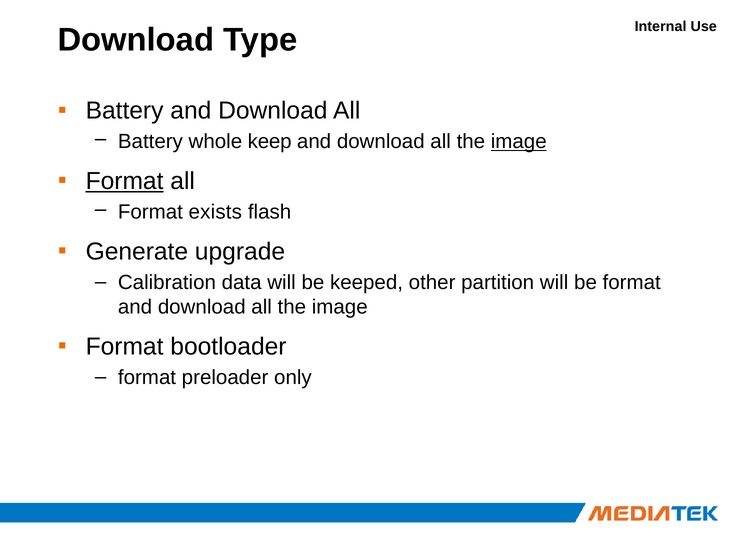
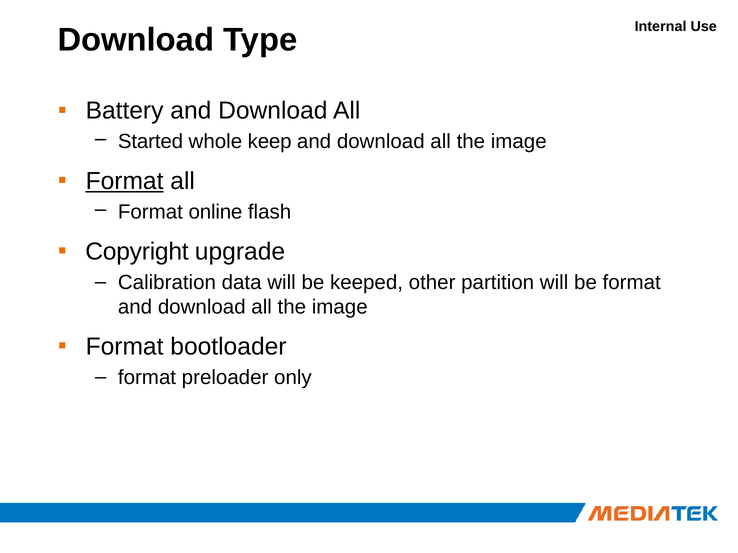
Battery at (150, 142): Battery -> Started
image at (519, 142) underline: present -> none
exists: exists -> online
Generate: Generate -> Copyright
